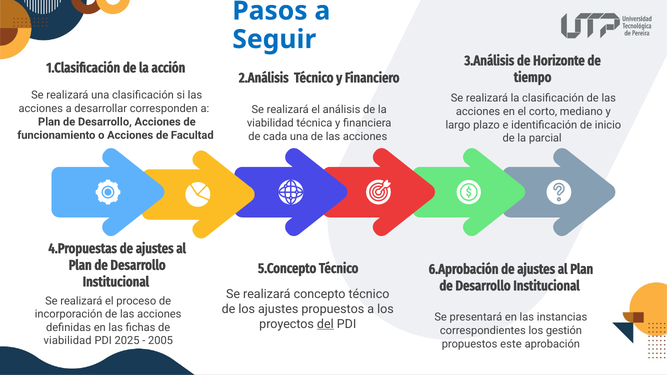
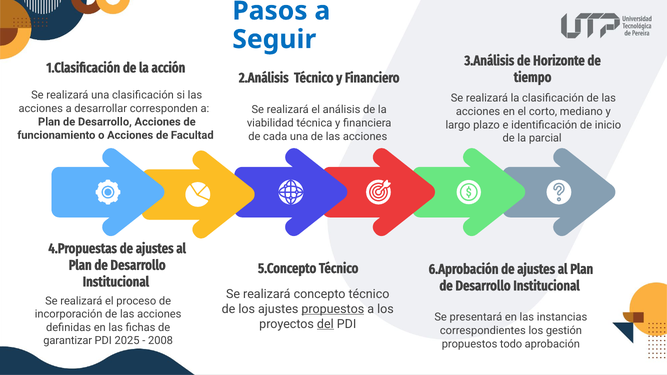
propuestos at (333, 309) underline: none -> present
viabilidad at (68, 341): viabilidad -> garantizar
2005: 2005 -> 2008
este: este -> todo
